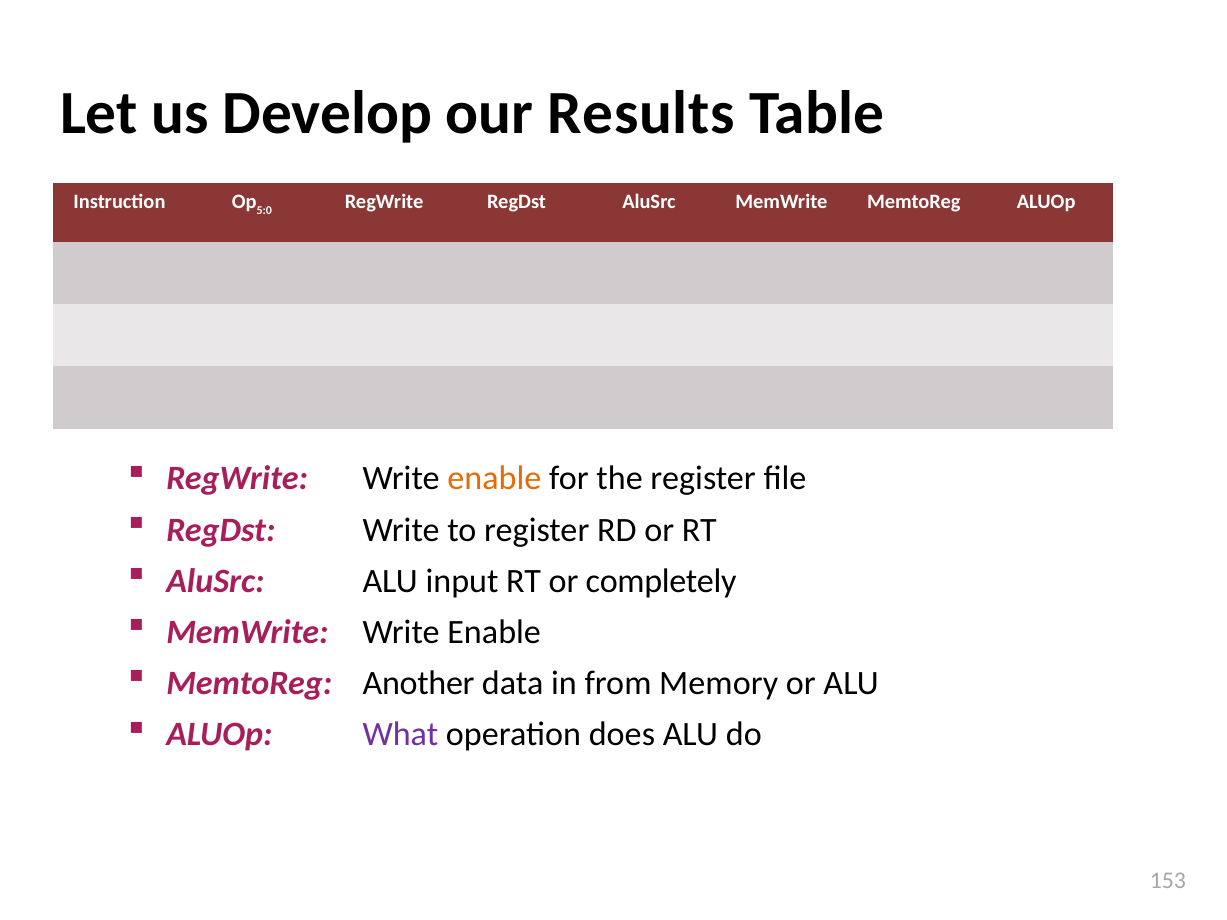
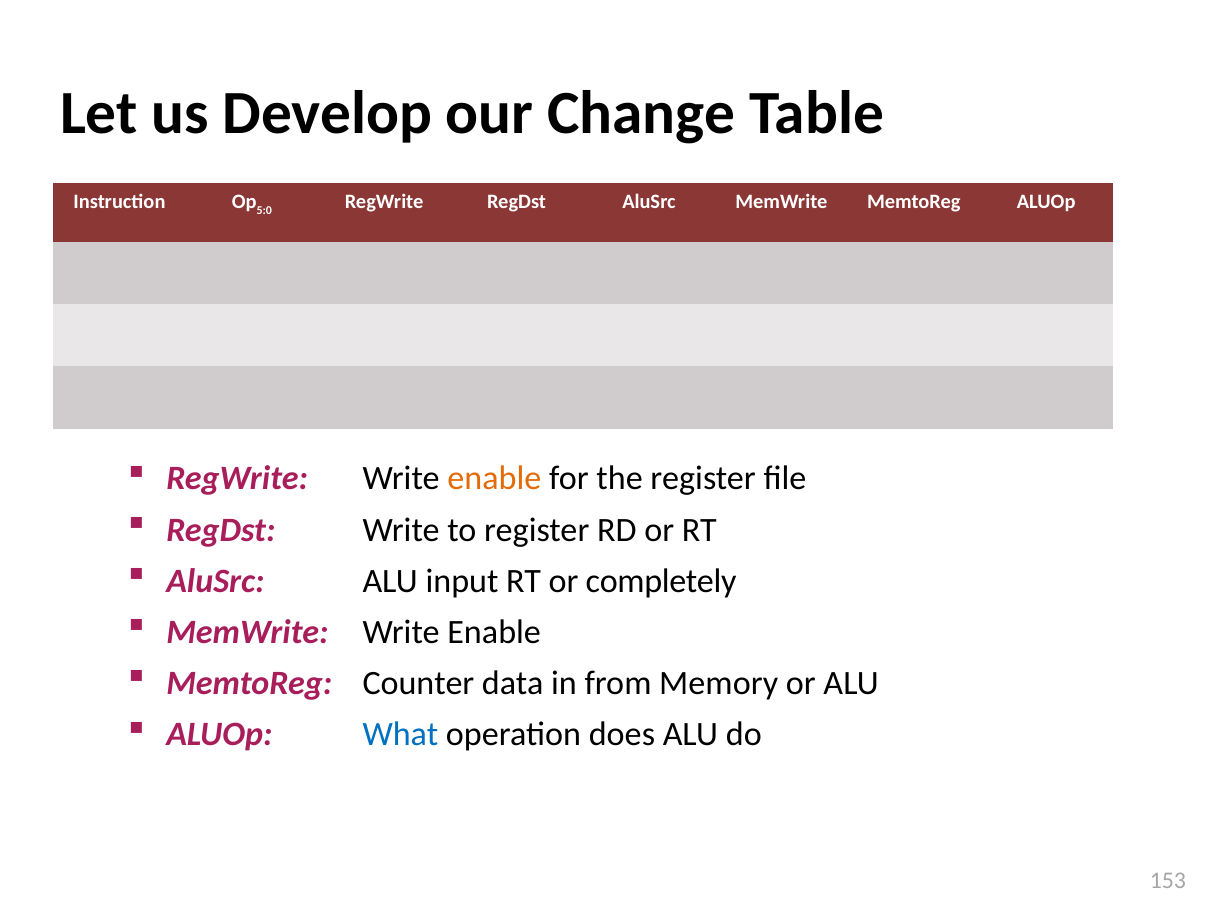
Results: Results -> Change
Another: Another -> Counter
What colour: purple -> blue
